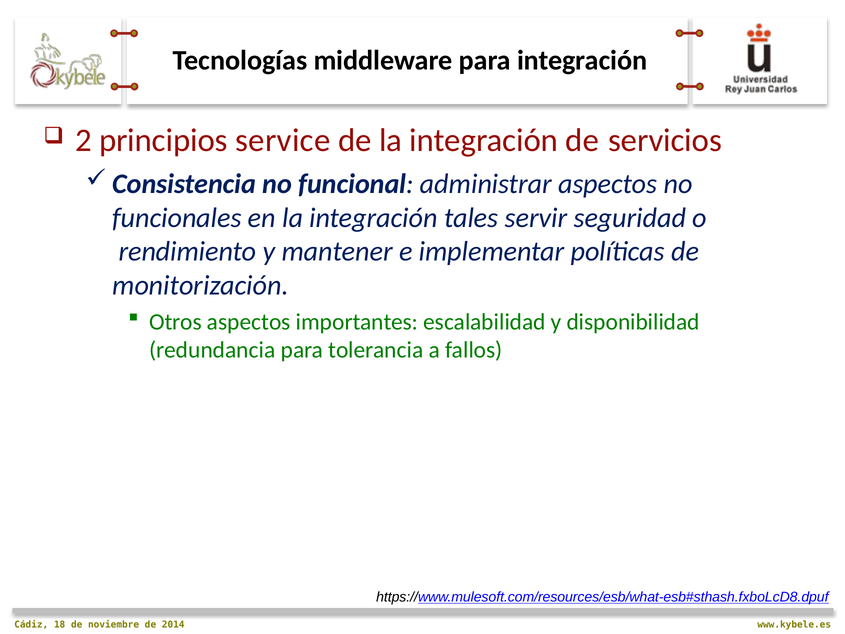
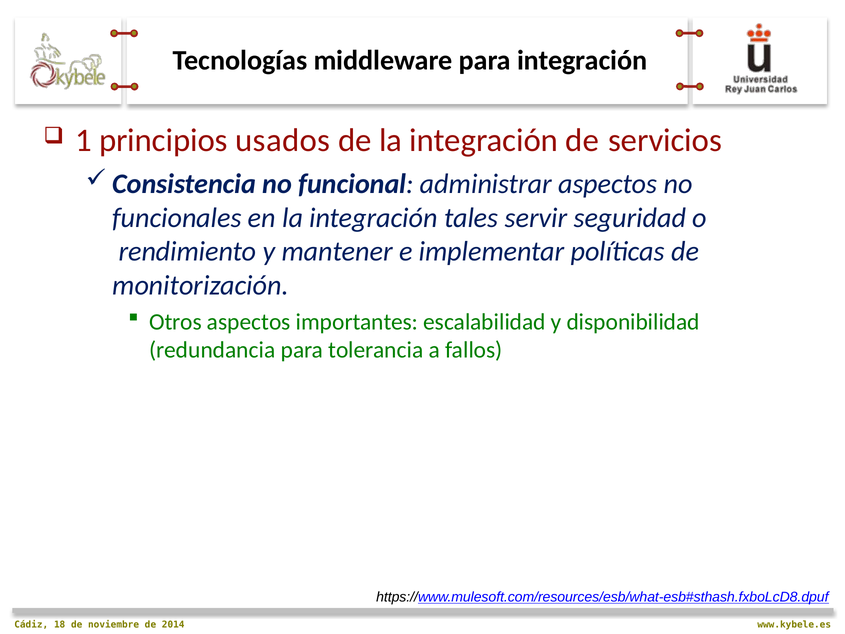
2: 2 -> 1
service: service -> usados
